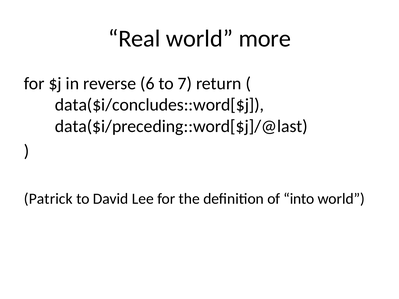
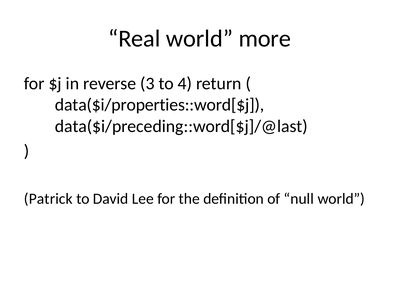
6: 6 -> 3
7: 7 -> 4
data($i/concludes::word[$j: data($i/concludes::word[$j -> data($i/properties::word[$j
into: into -> null
